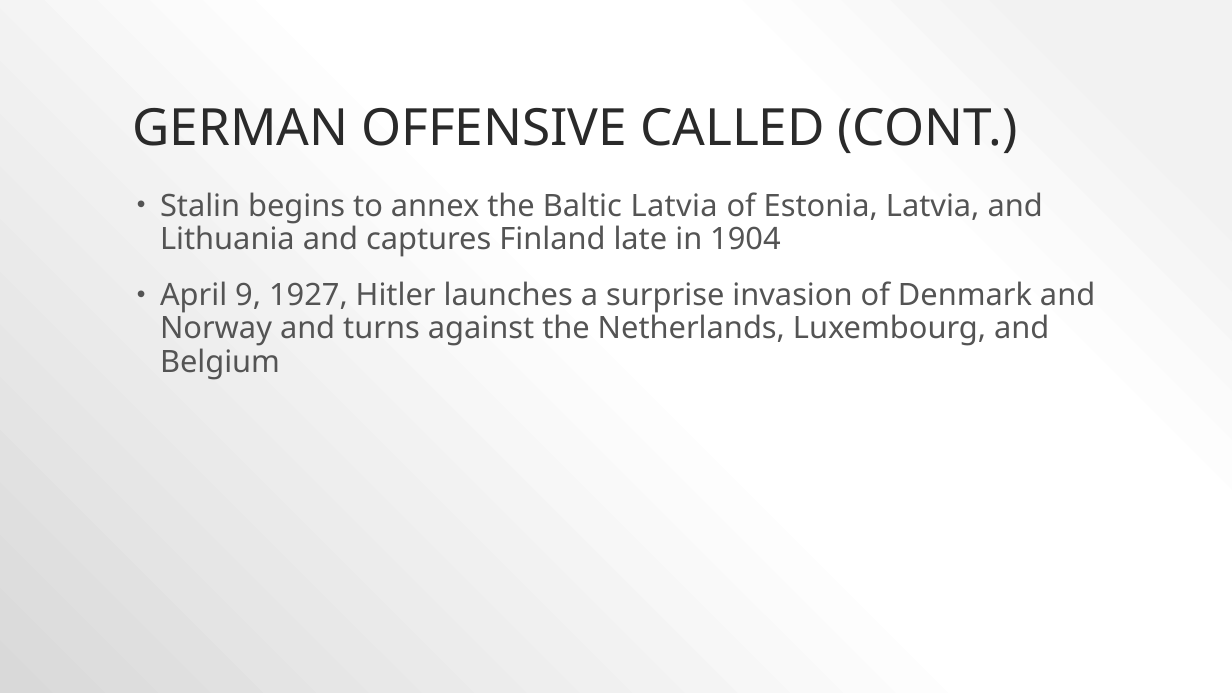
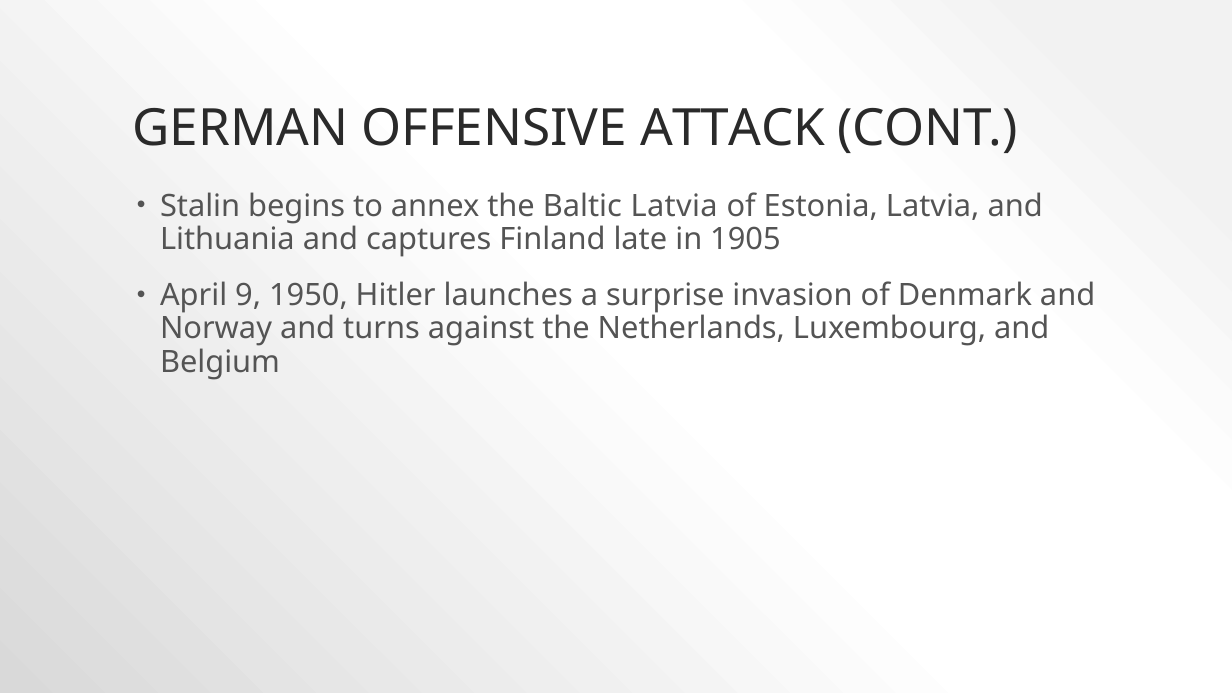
CALLED: CALLED -> ATTACK
1904: 1904 -> 1905
1927: 1927 -> 1950
